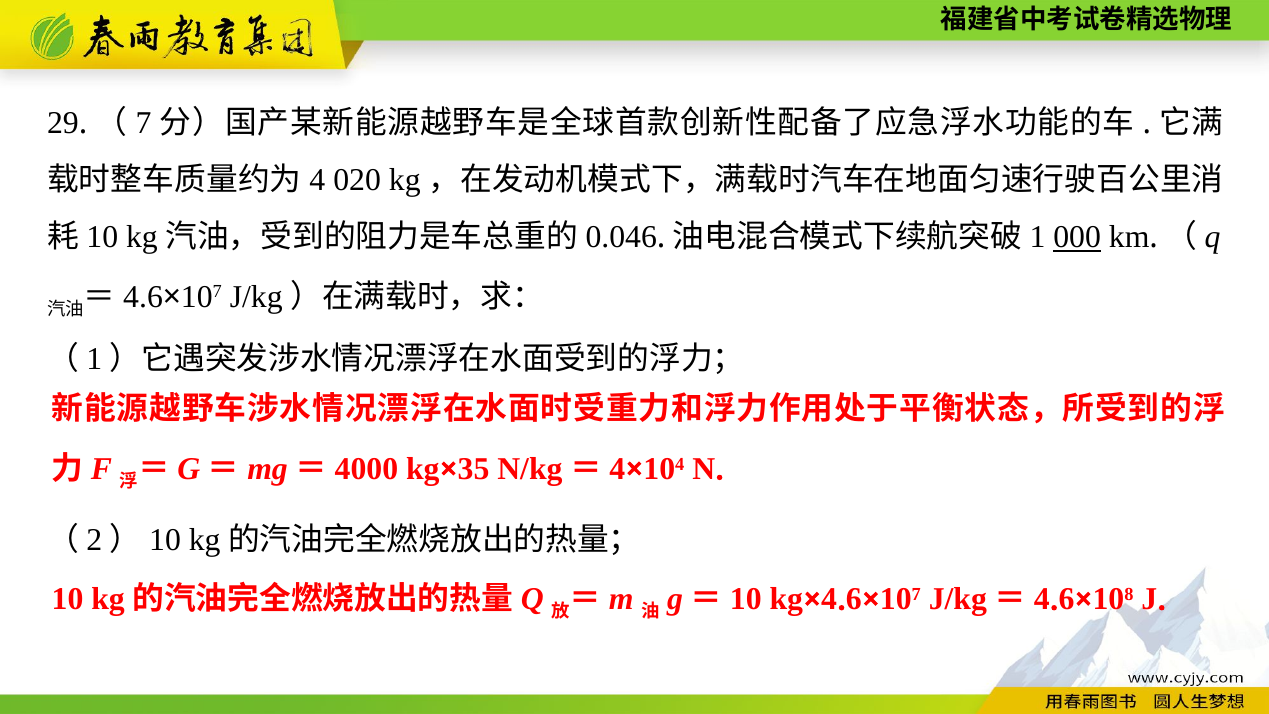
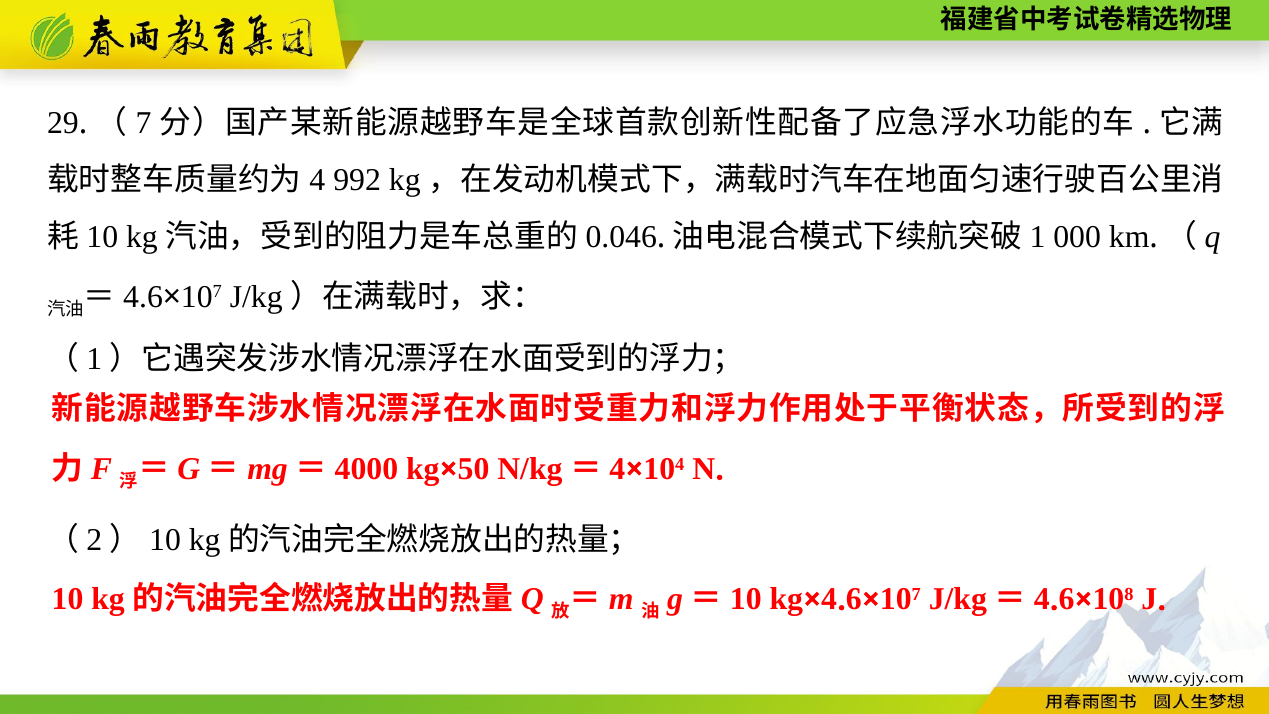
020: 020 -> 992
000 underline: present -> none
35: 35 -> 50
